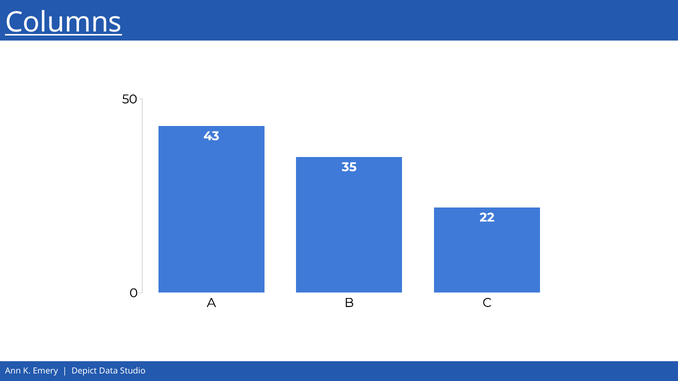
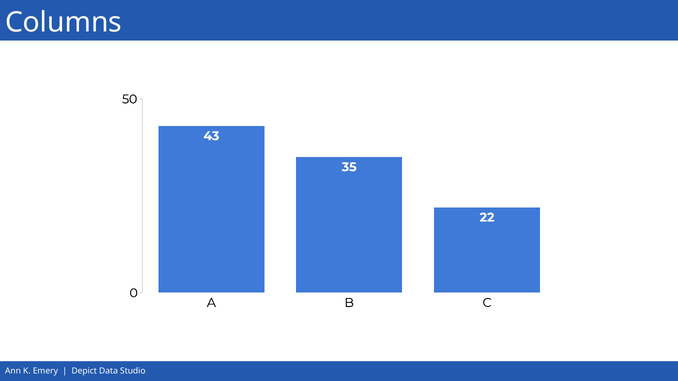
Columns underline: present -> none
